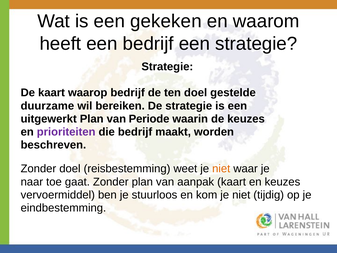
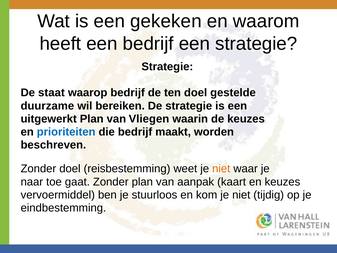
De kaart: kaart -> staat
Periode: Periode -> Vliegen
prioriteiten colour: purple -> blue
